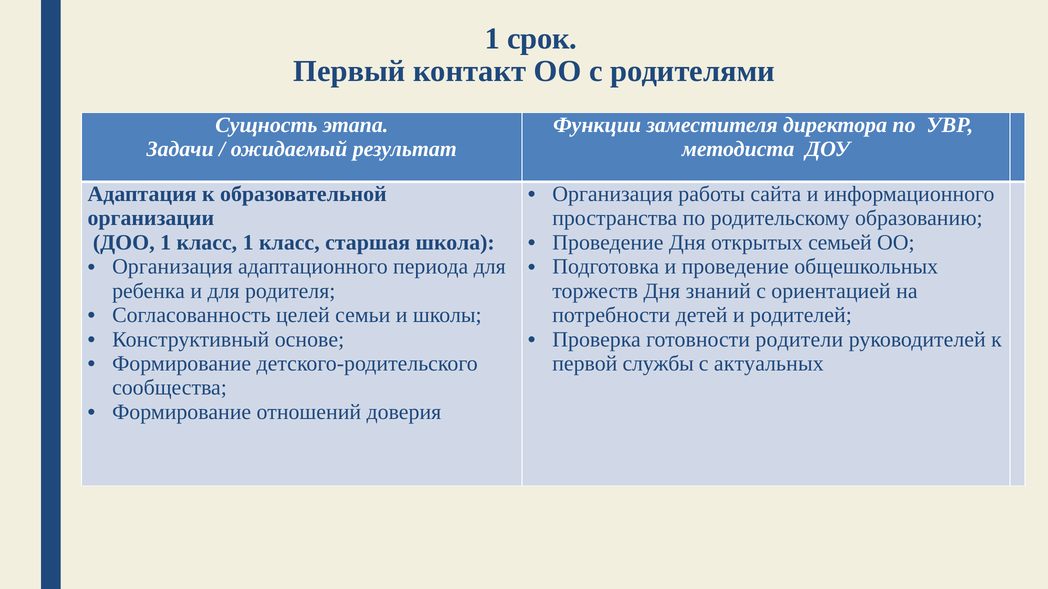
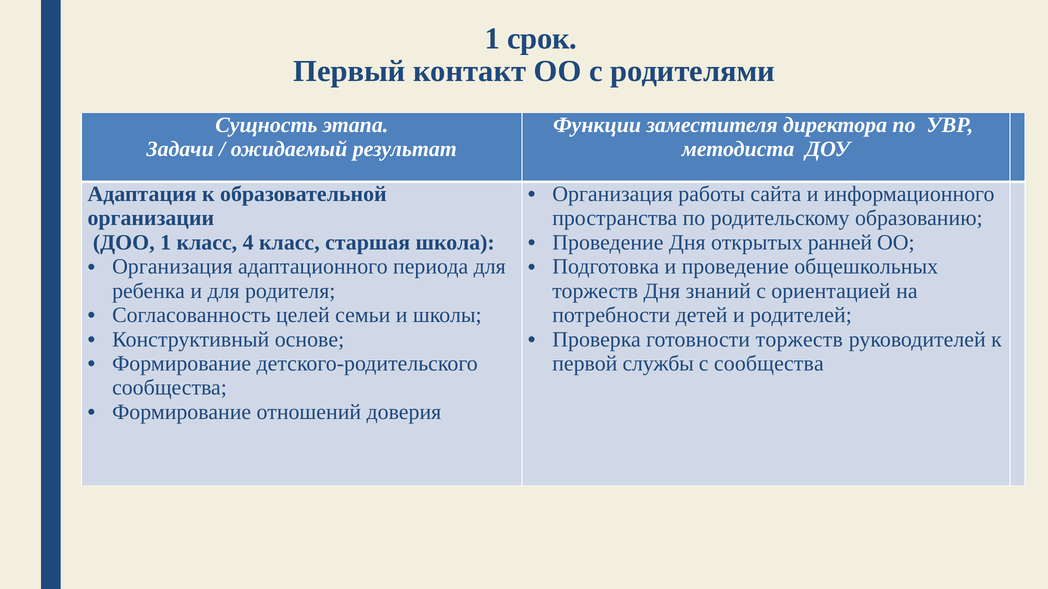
класс 1: 1 -> 4
семьей: семьей -> ранней
готовности родители: родители -> торжеств
с актуальных: актуальных -> сообщества
